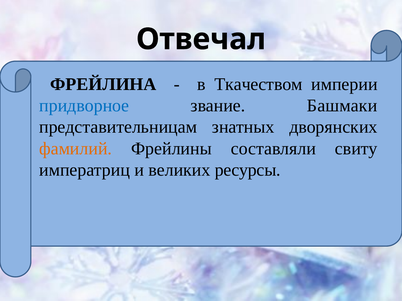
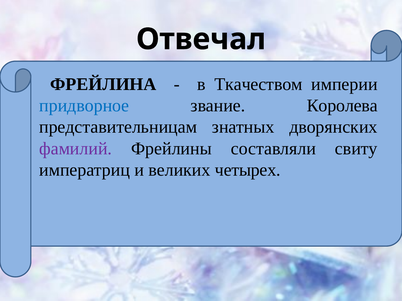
Башмаки: Башмаки -> Королева
фамилий colour: orange -> purple
ресурсы: ресурсы -> четырех
